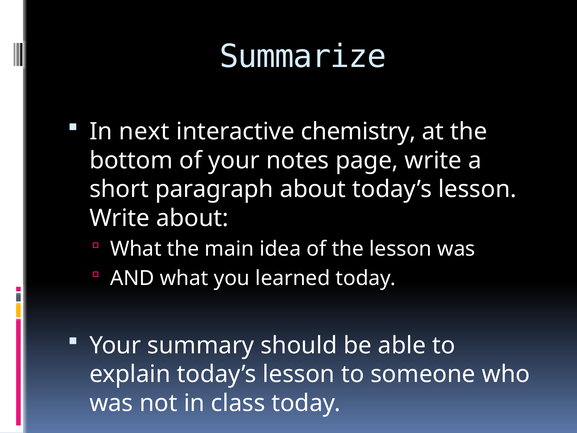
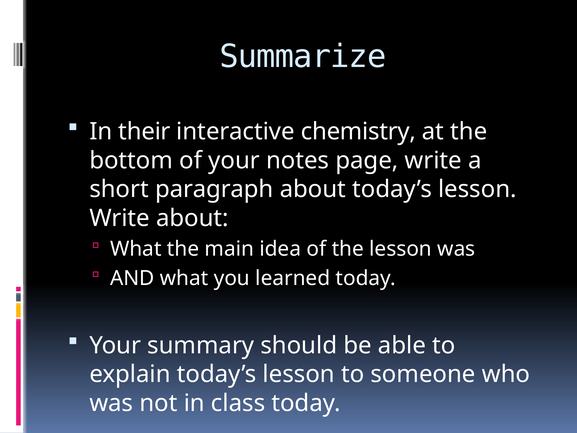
next: next -> their
